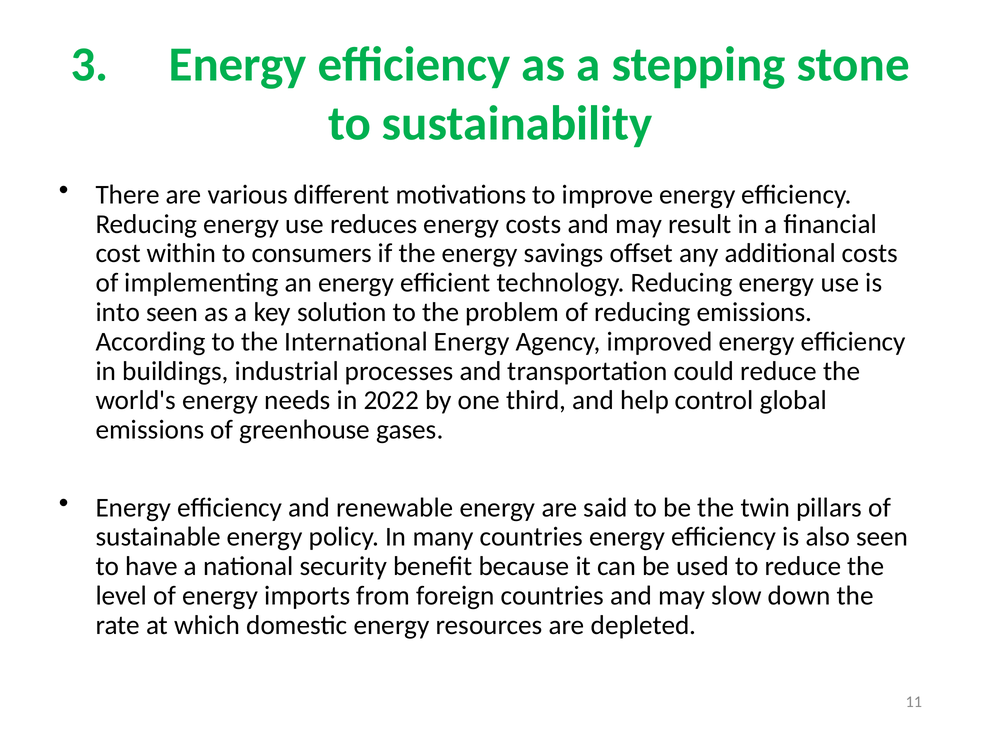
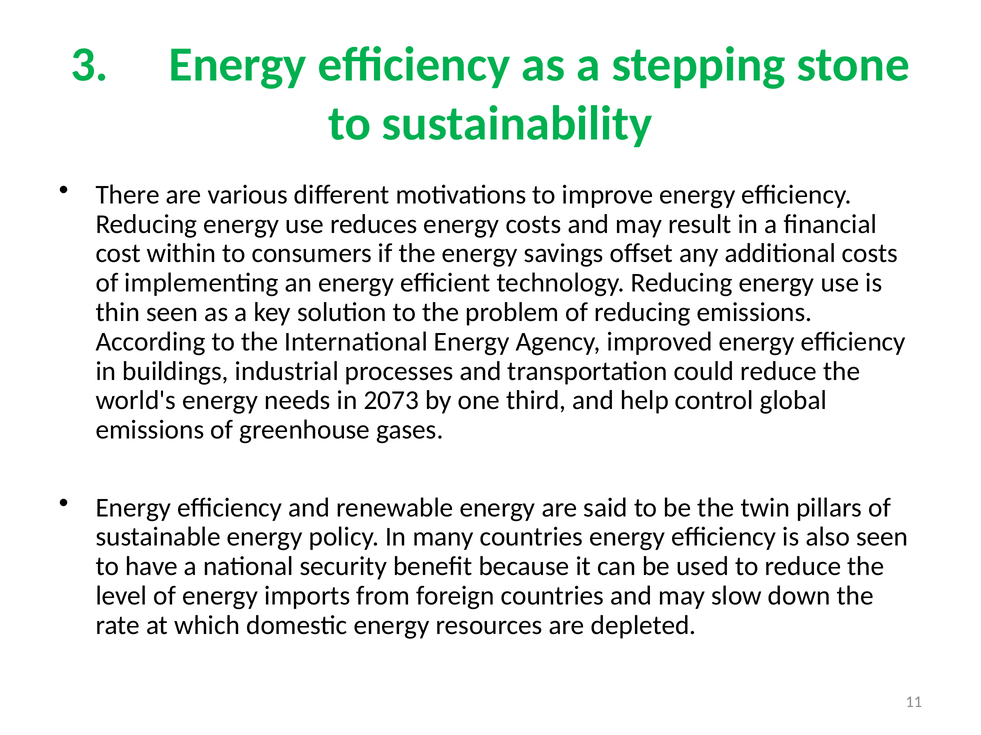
into: into -> thin
2022: 2022 -> 2073
